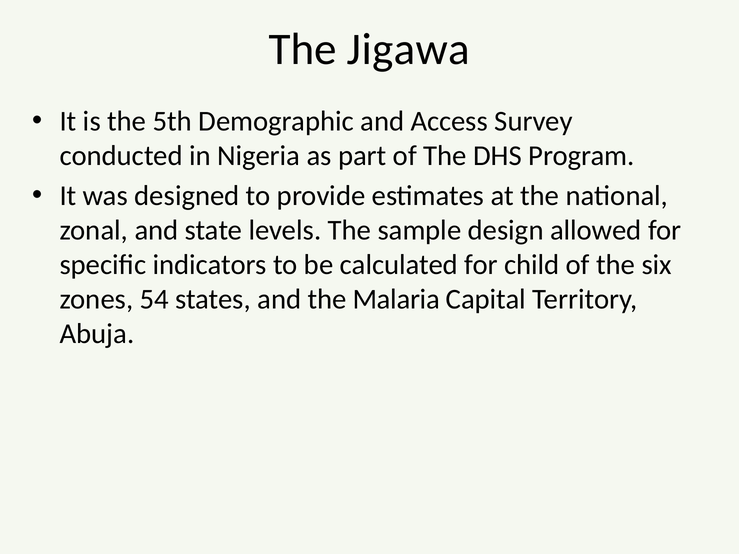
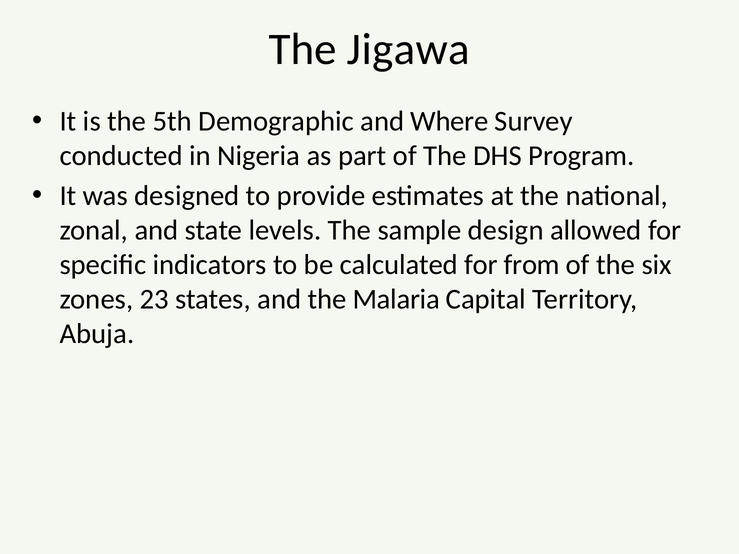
Access: Access -> Where
child: child -> from
54: 54 -> 23
